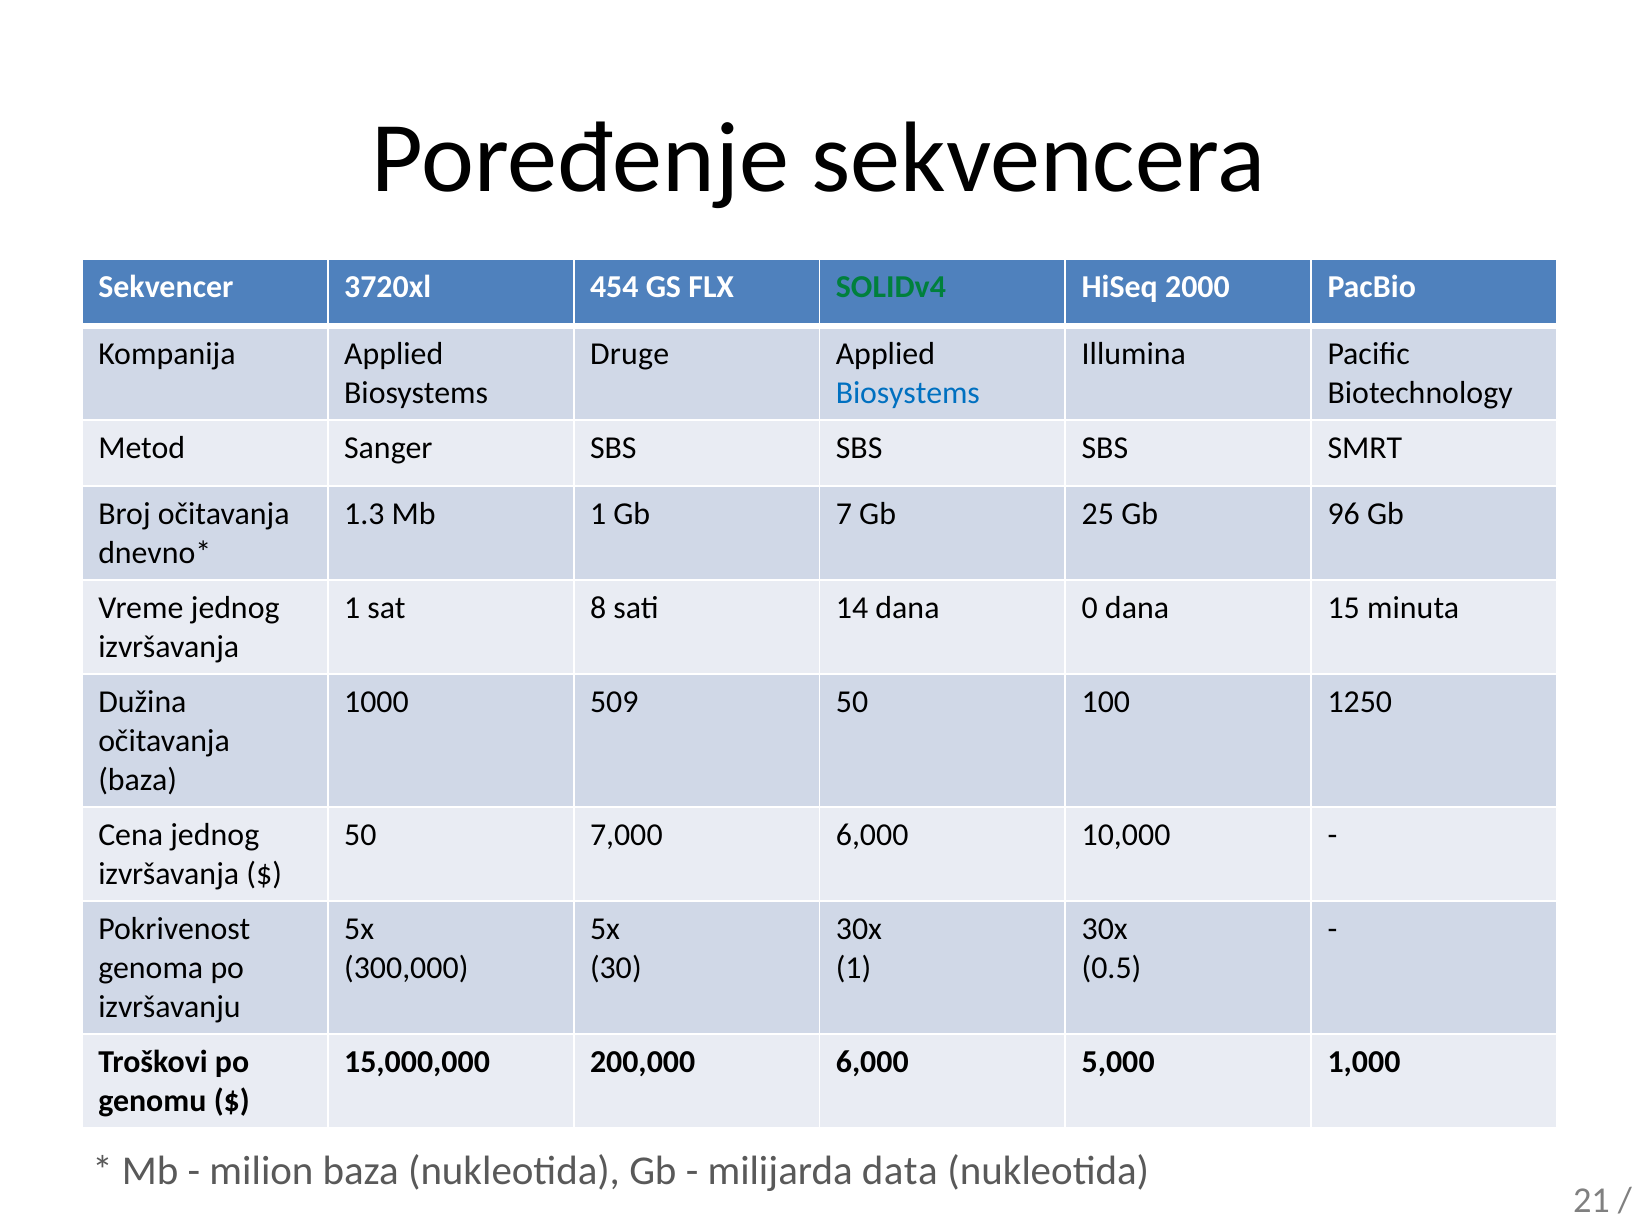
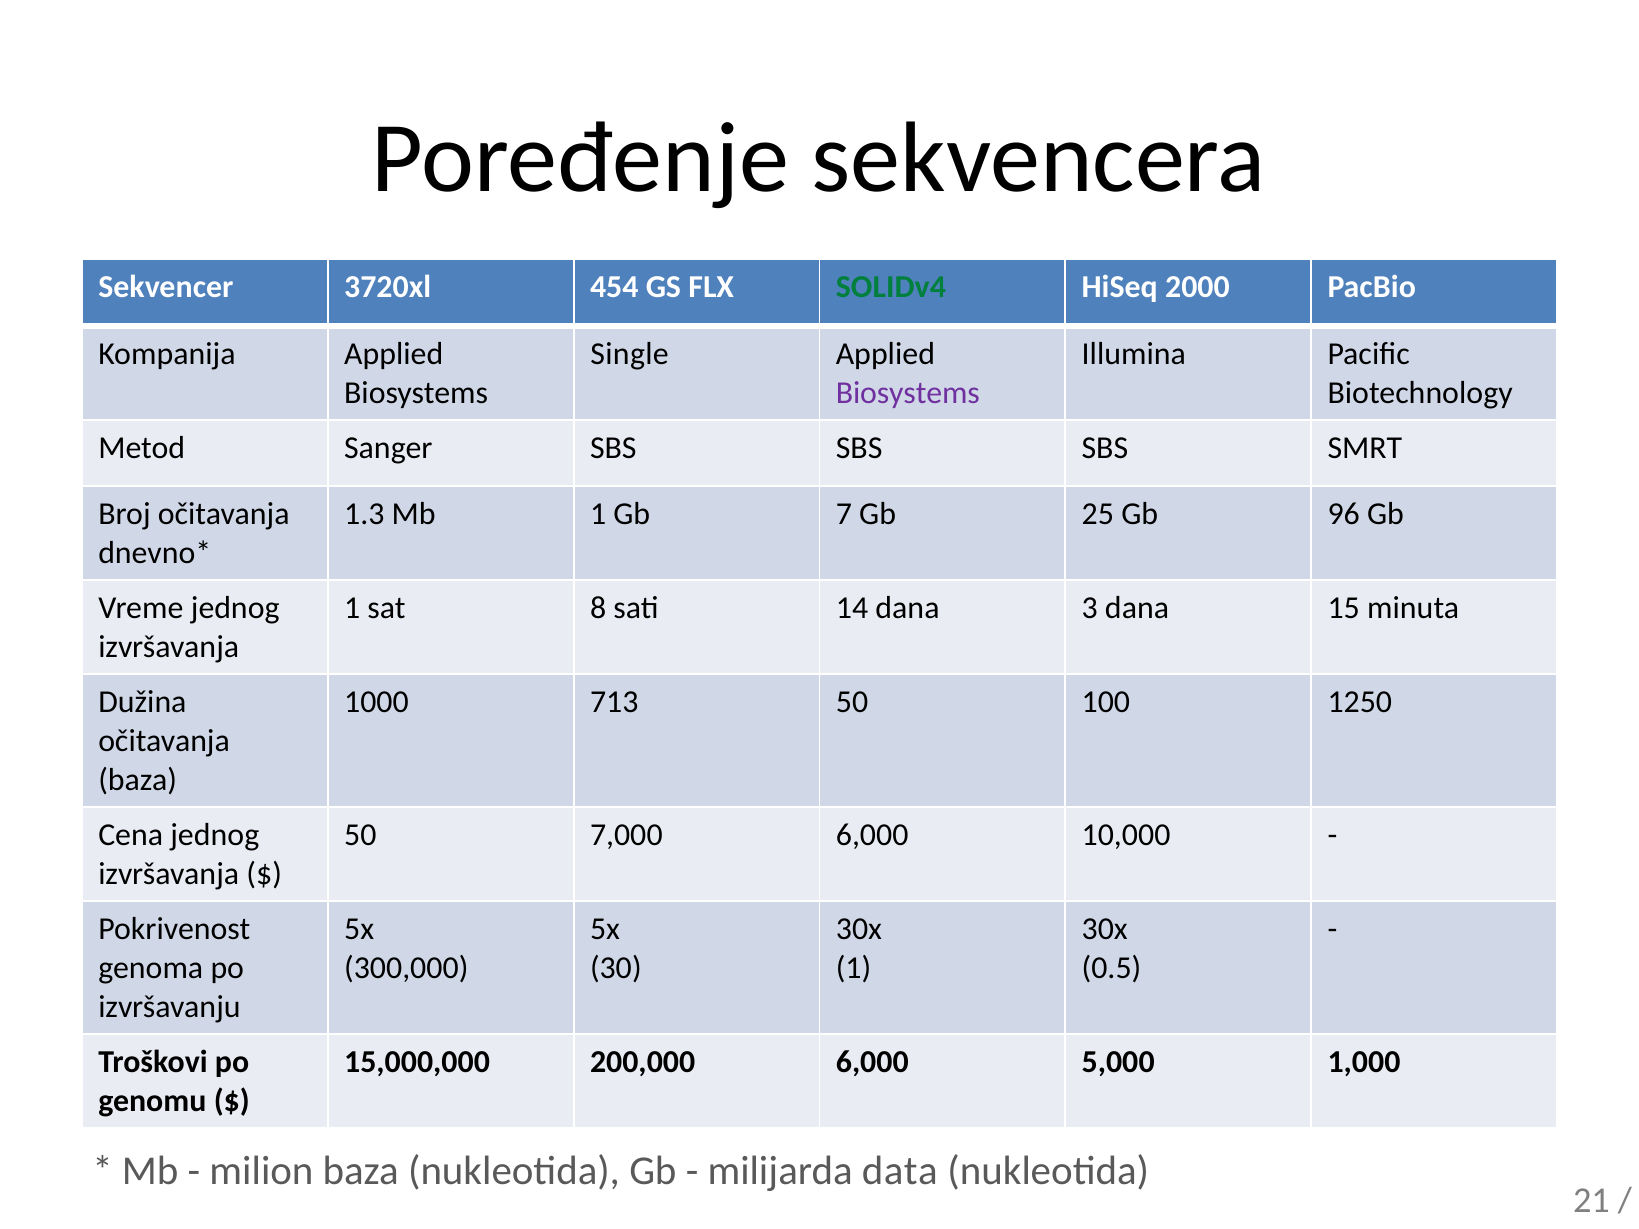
Druge: Druge -> Single
Biosystems at (908, 393) colour: blue -> purple
0: 0 -> 3
509: 509 -> 713
